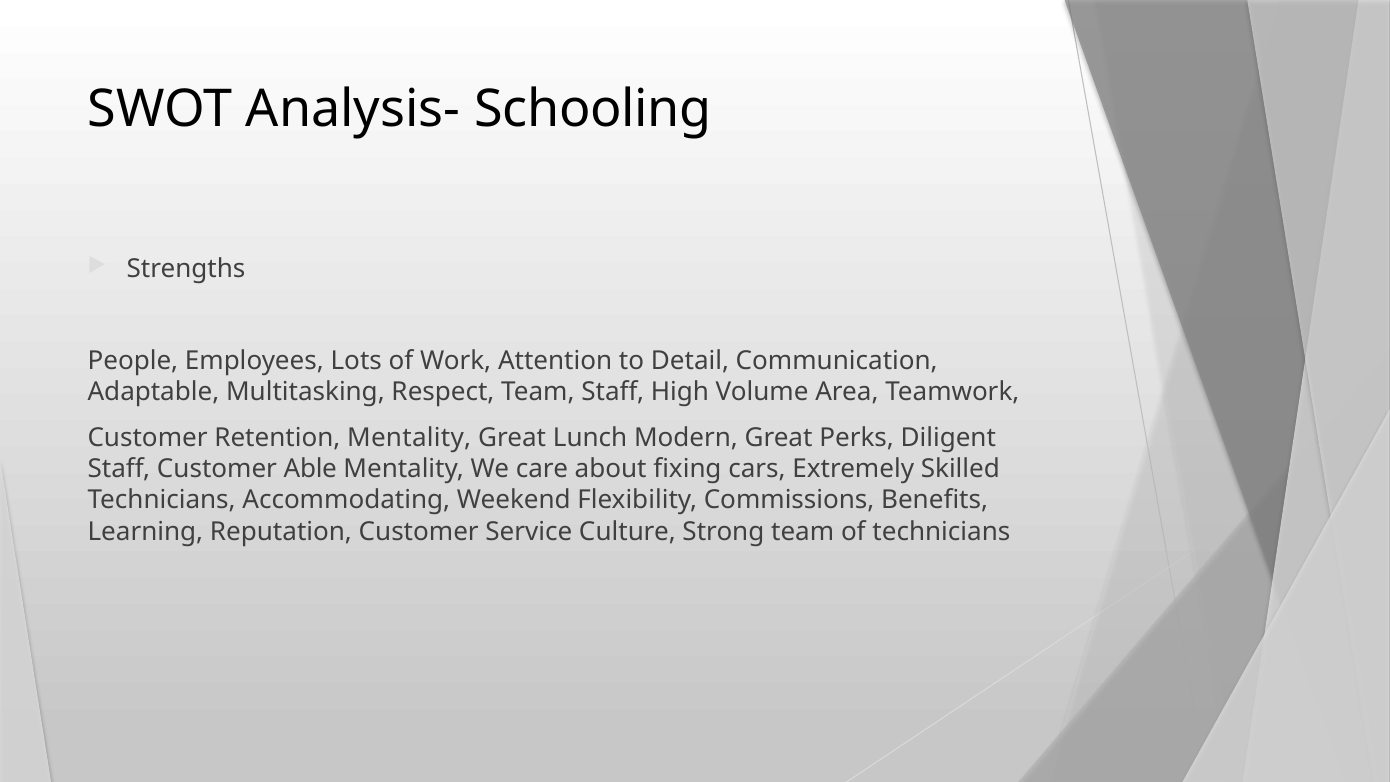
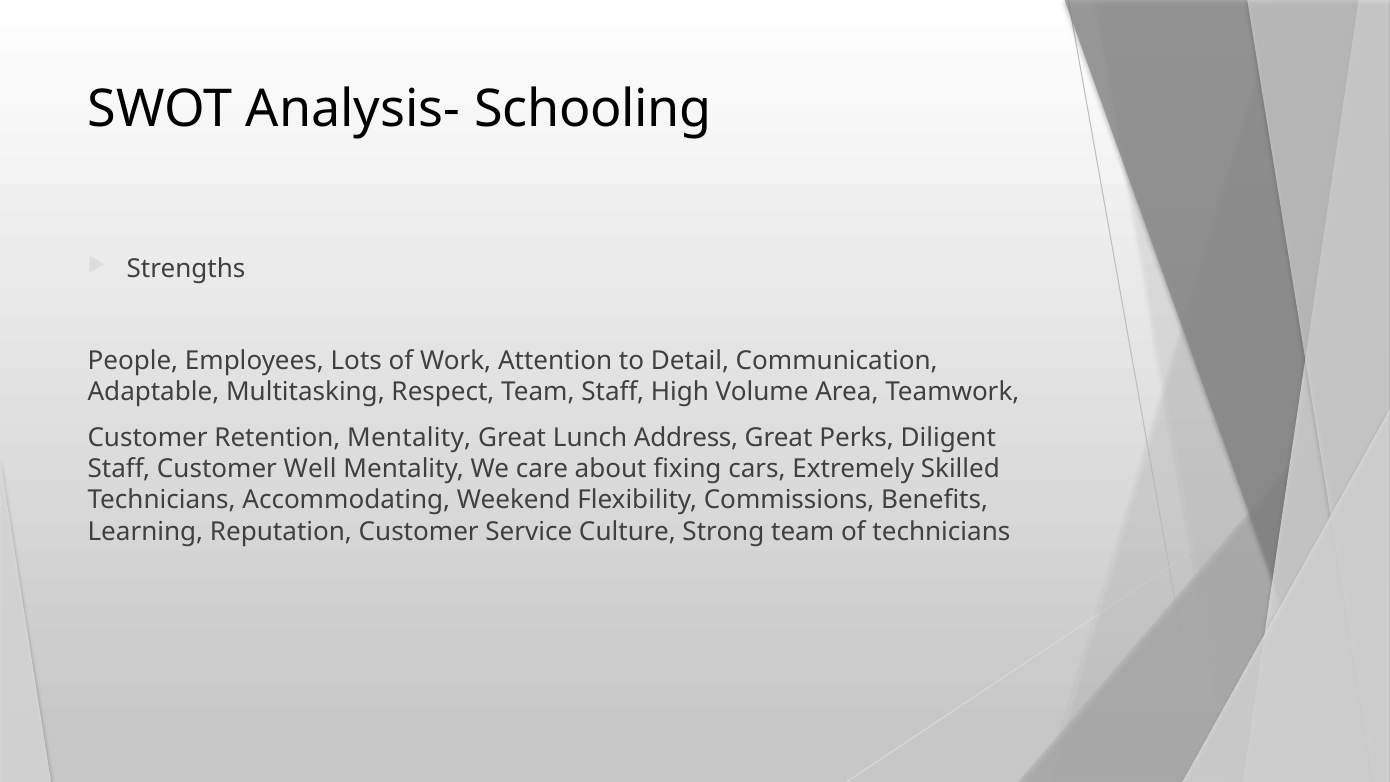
Modern: Modern -> Address
Able: Able -> Well
